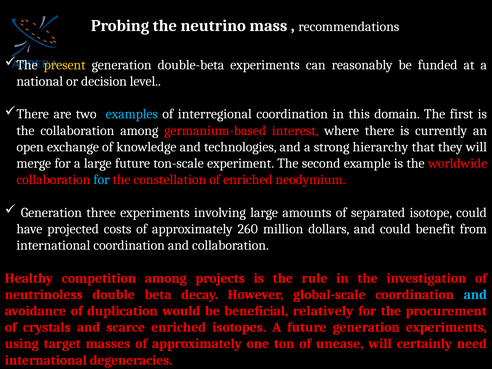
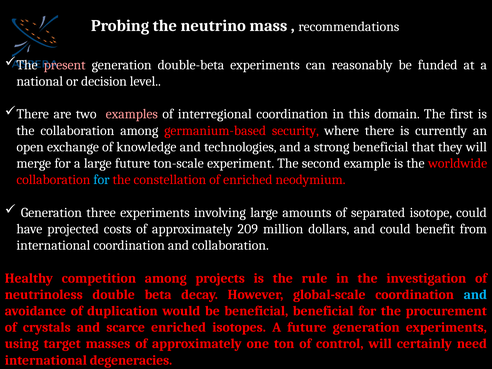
present colour: yellow -> pink
examples colour: light blue -> pink
interest: interest -> security
strong hierarchy: hierarchy -> beneficial
260: 260 -> 209
beneficial relatively: relatively -> beneficial
unease: unease -> control
